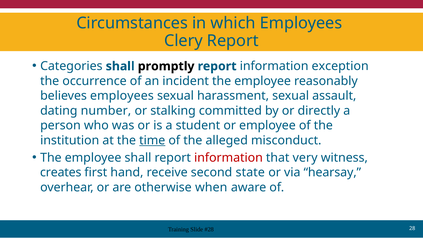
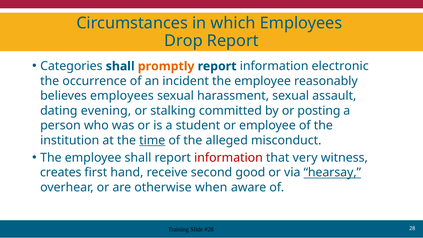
Clery: Clery -> Drop
promptly colour: black -> orange
exception: exception -> electronic
number: number -> evening
directly: directly -> posting
state: state -> good
hearsay underline: none -> present
